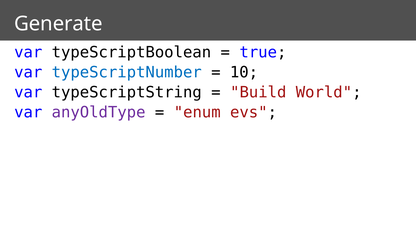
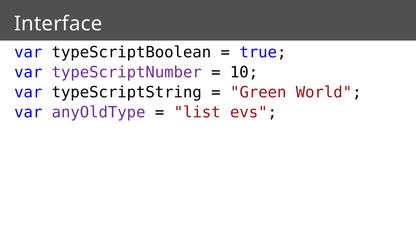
Generate: Generate -> Interface
typeScriptNumber colour: blue -> purple
Build: Build -> Green
enum: enum -> list
